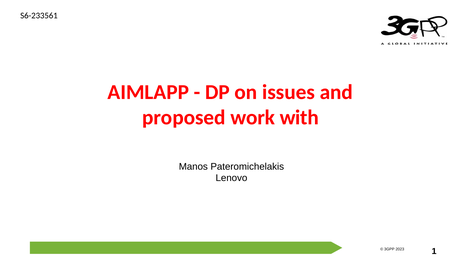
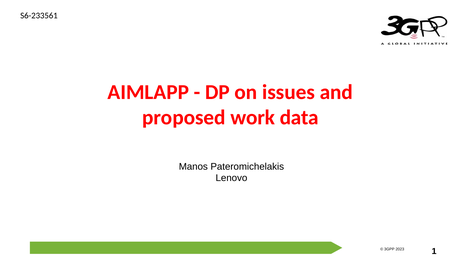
with: with -> data
